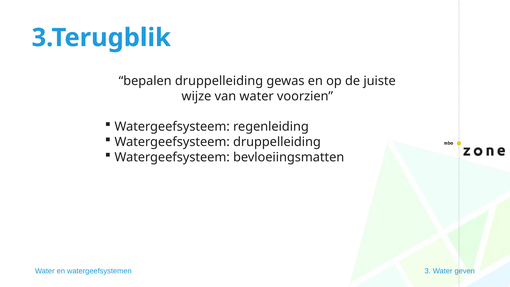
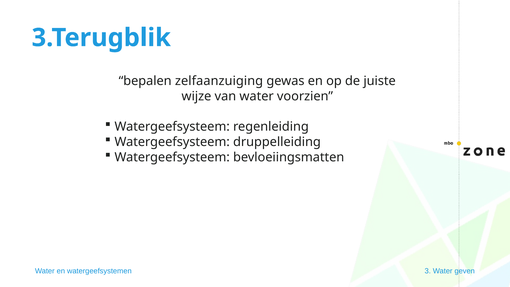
bepalen druppelleiding: druppelleiding -> zelfaanzuiging
